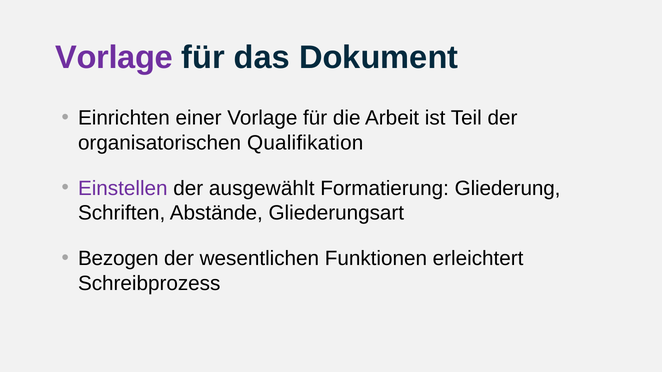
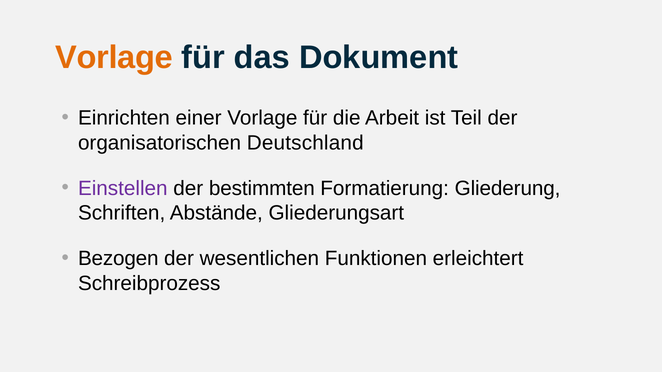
Vorlage at (114, 58) colour: purple -> orange
Qualifikation: Qualifikation -> Deutschland
ausgewählt: ausgewählt -> bestimmten
